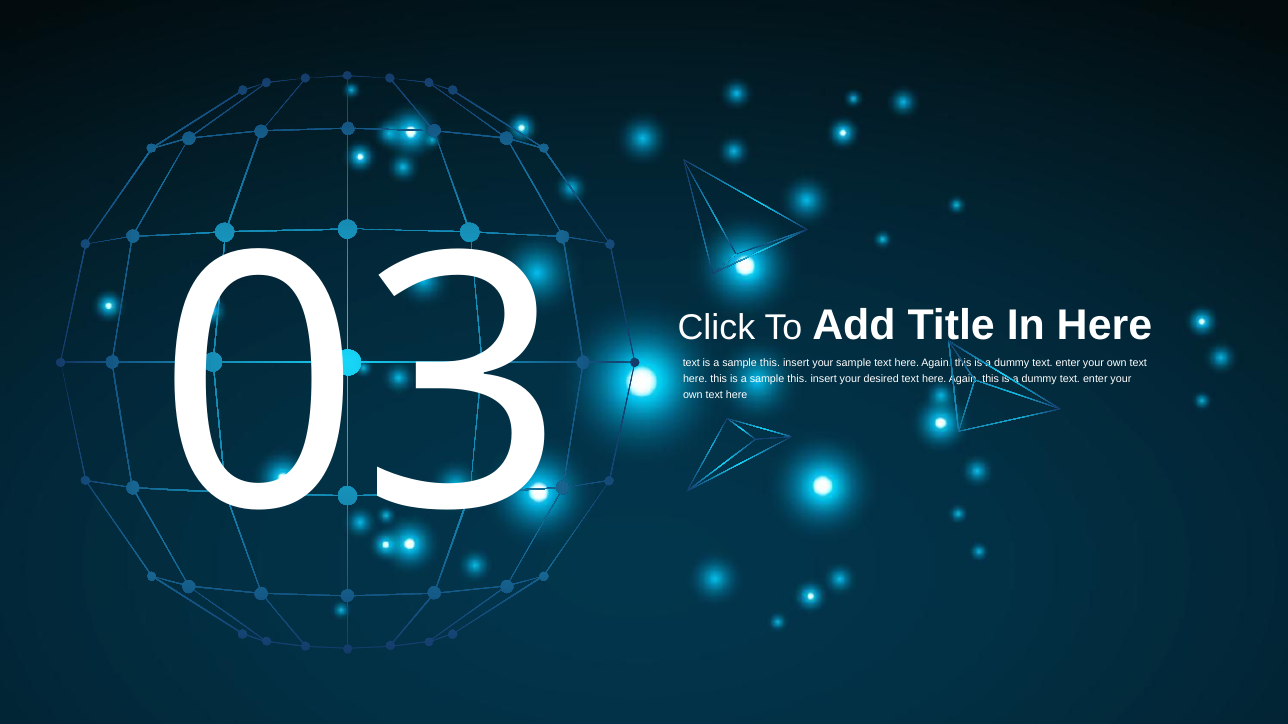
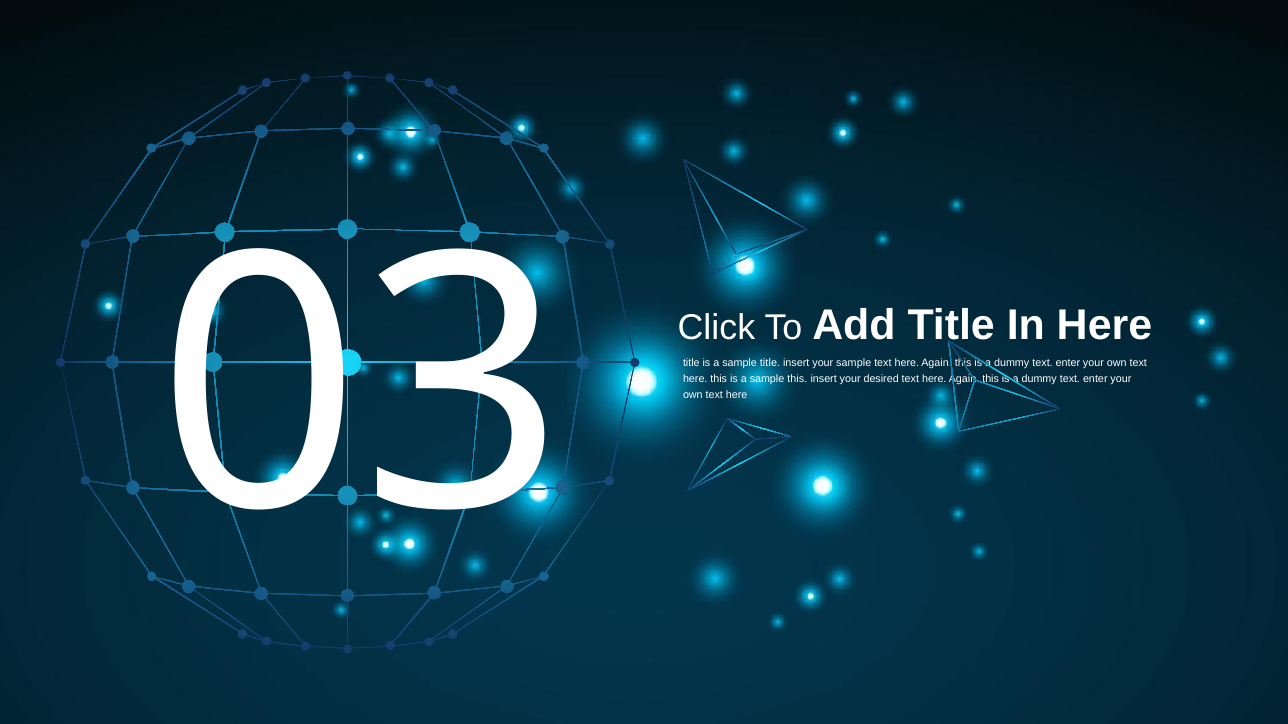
03 text: text -> title
this at (770, 363): this -> title
